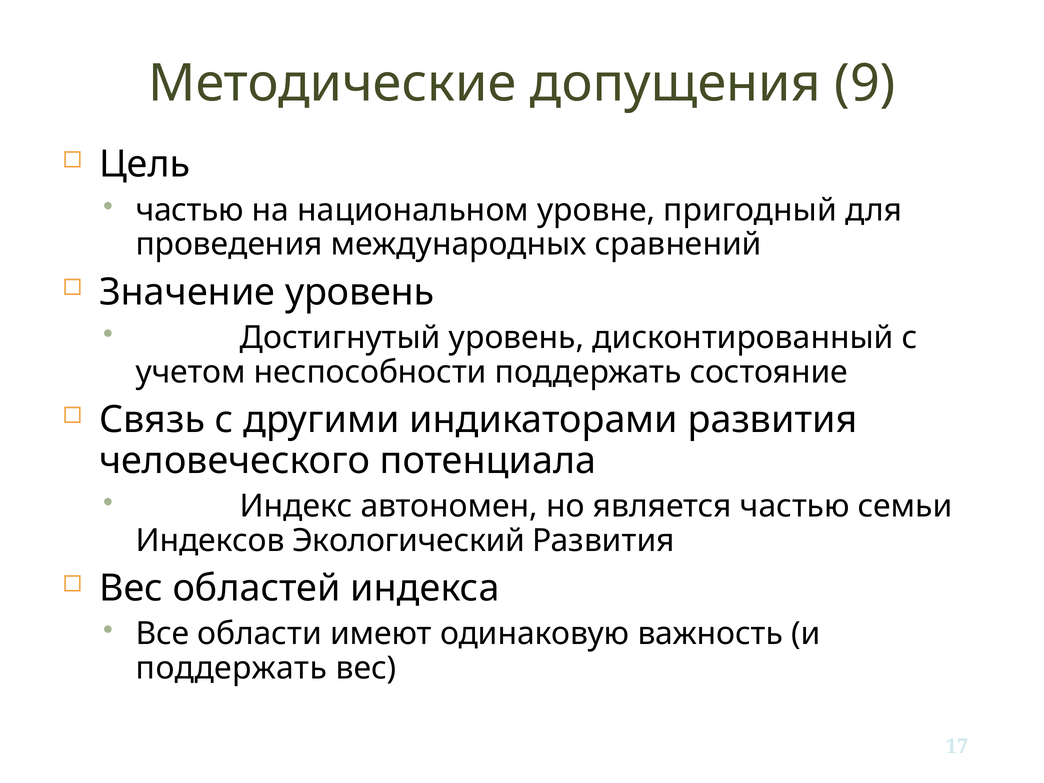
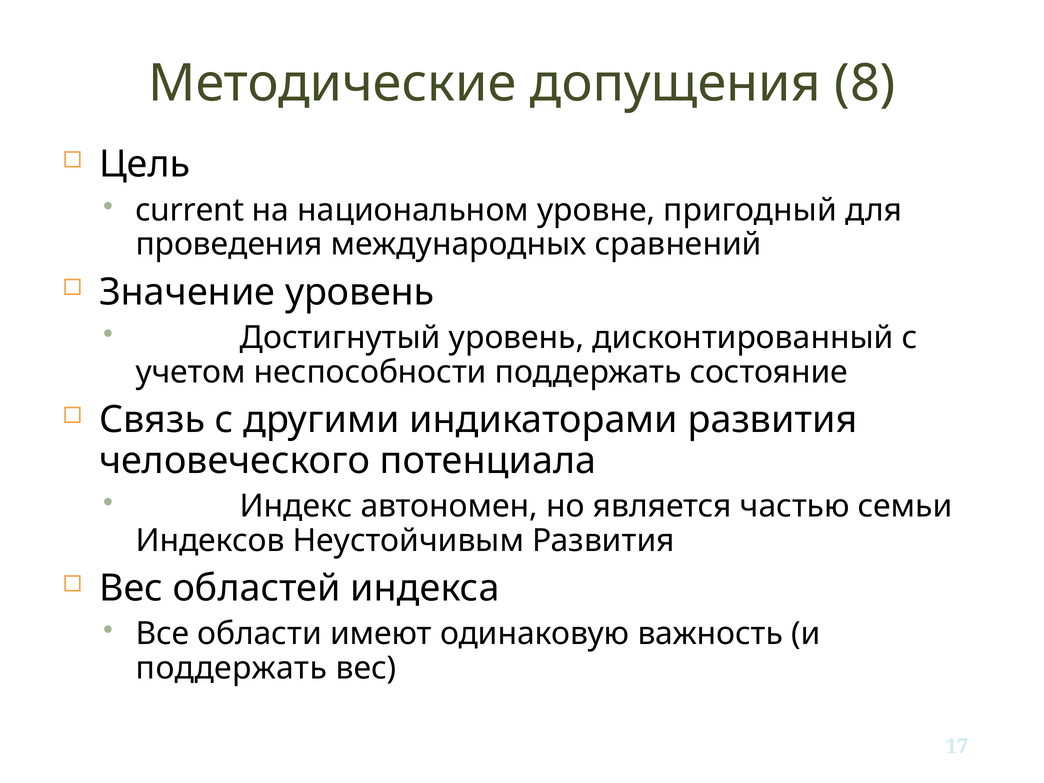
9: 9 -> 8
частью at (190, 210): частью -> current
Экологический: Экологический -> Неустойчивым
